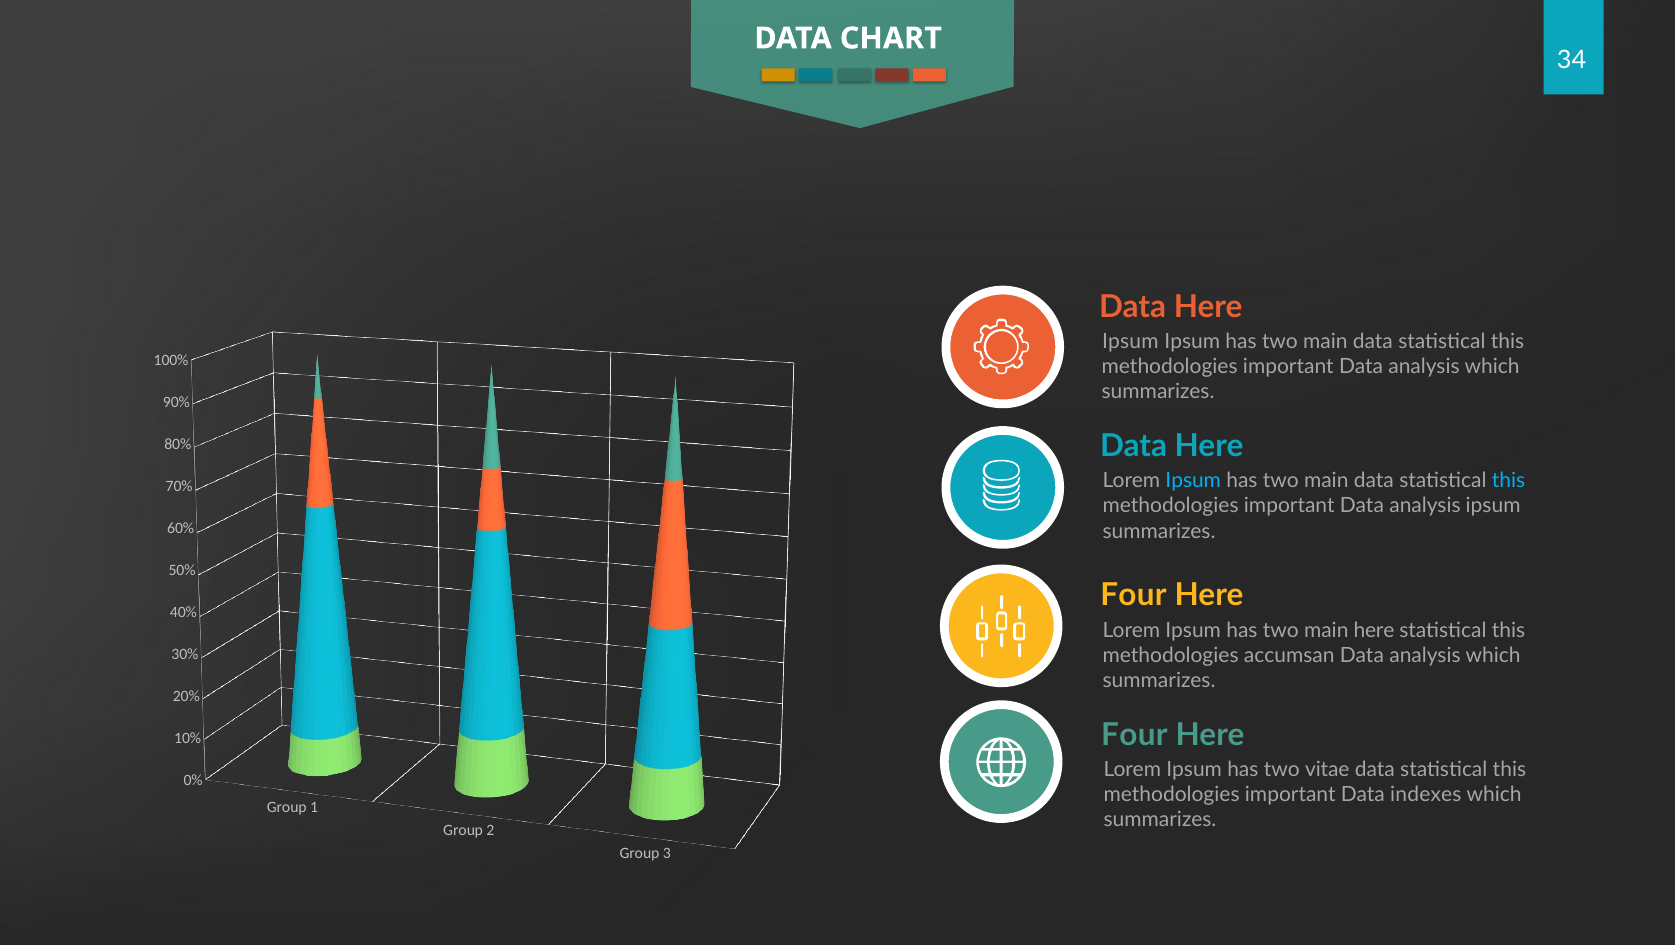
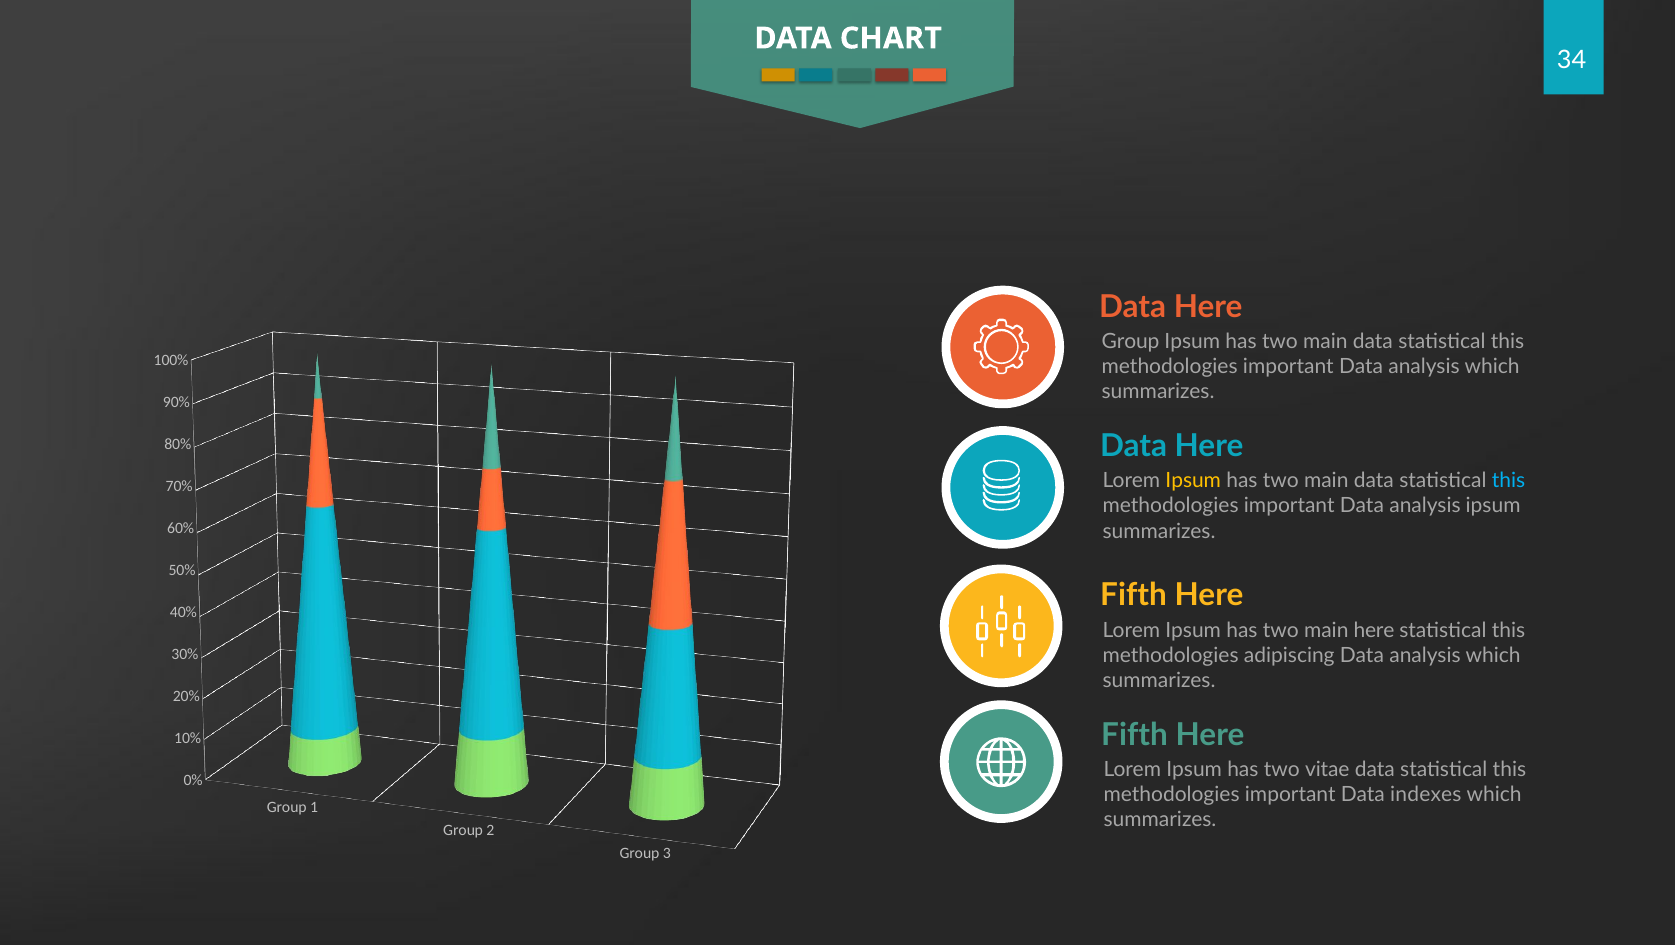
Ipsum at (1130, 341): Ipsum -> Group
Ipsum at (1193, 481) colour: light blue -> yellow
Four at (1133, 595): Four -> Fifth
accumsan: accumsan -> adipiscing
Four at (1134, 735): Four -> Fifth
